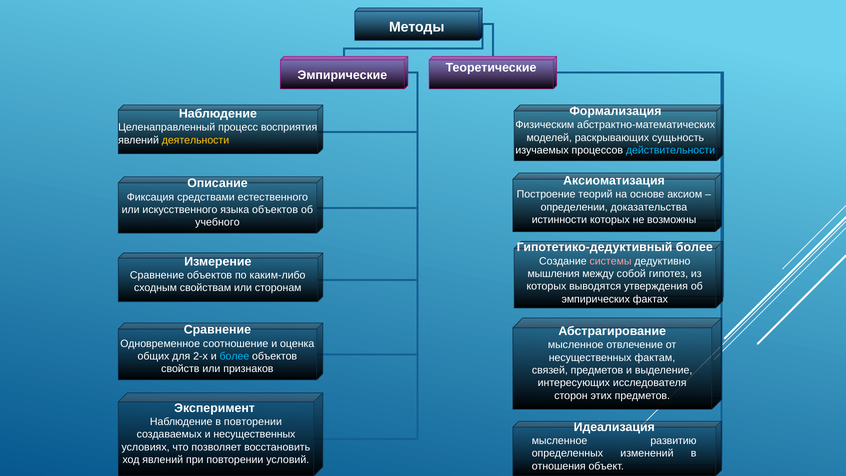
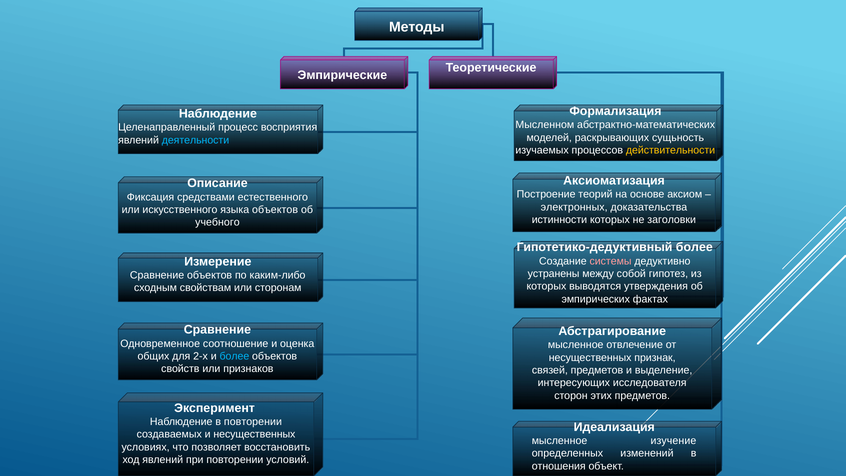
Физическим: Физическим -> Мысленном
деятельности colour: yellow -> light blue
действительности colour: light blue -> yellow
определении: определении -> электронных
возможны: возможны -> заголовки
мышления: мышления -> устранены
фактам: фактам -> признак
развитию: развитию -> изучение
